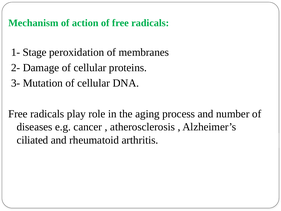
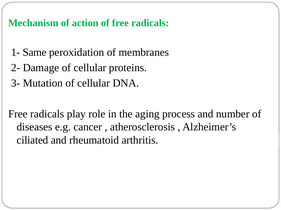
Stage: Stage -> Same
